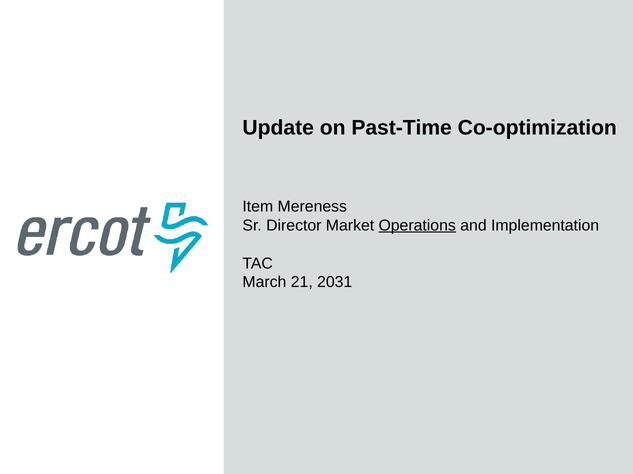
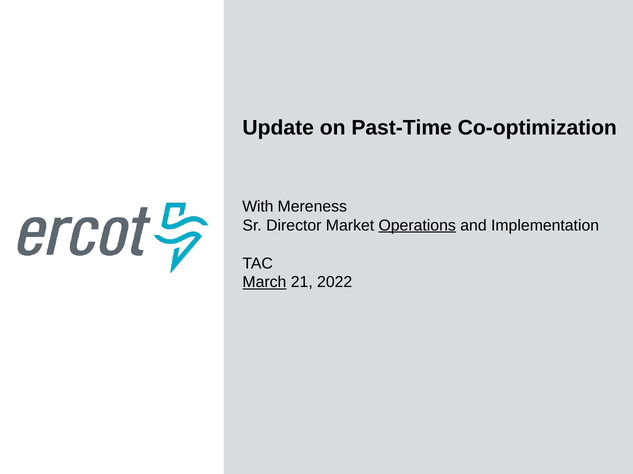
Item: Item -> With
March underline: none -> present
2031: 2031 -> 2022
